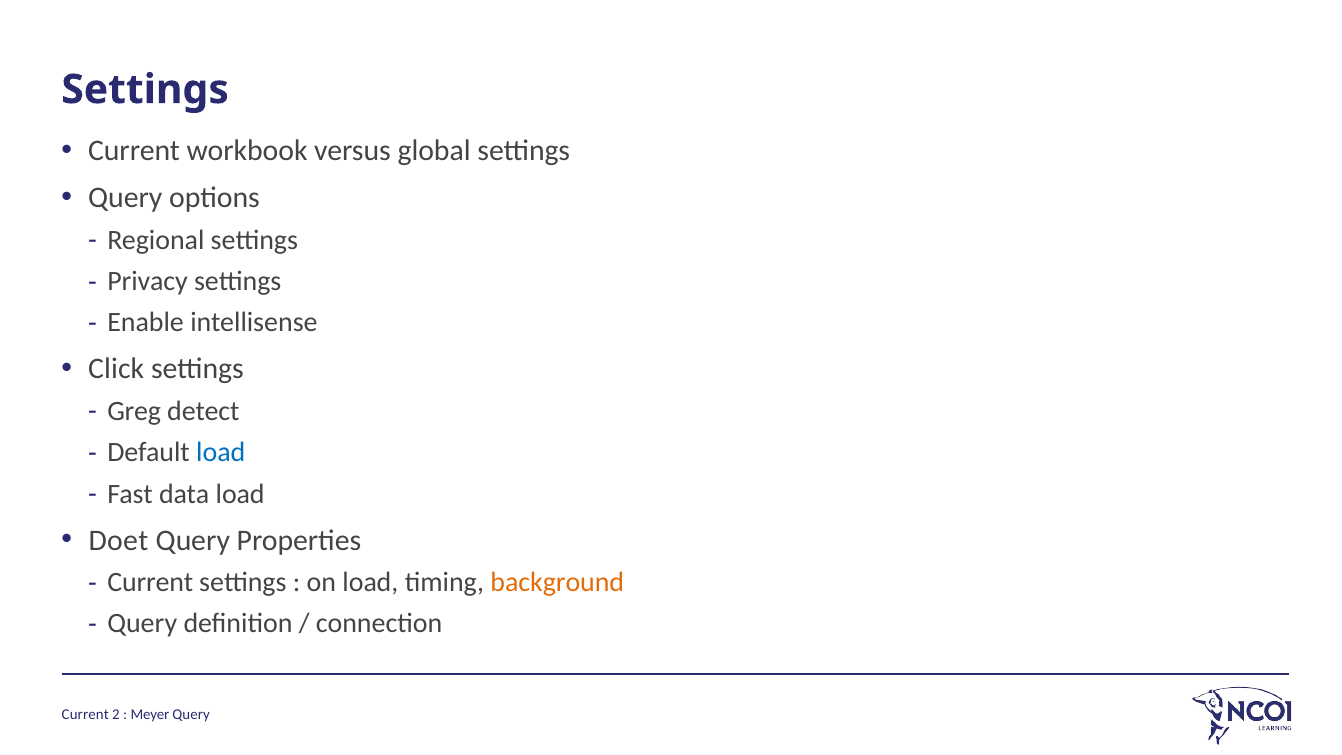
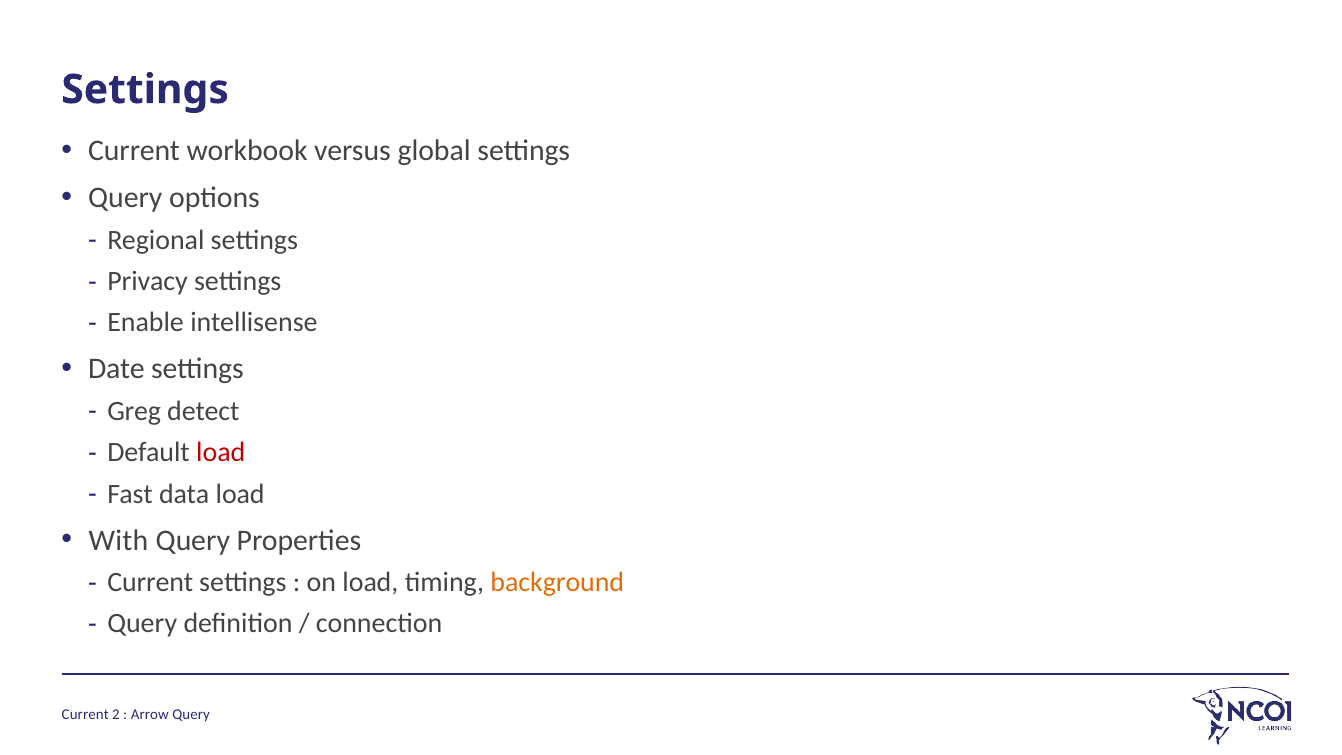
Click: Click -> Date
load at (221, 452) colour: blue -> red
Doet: Doet -> With
Meyer: Meyer -> Arrow
